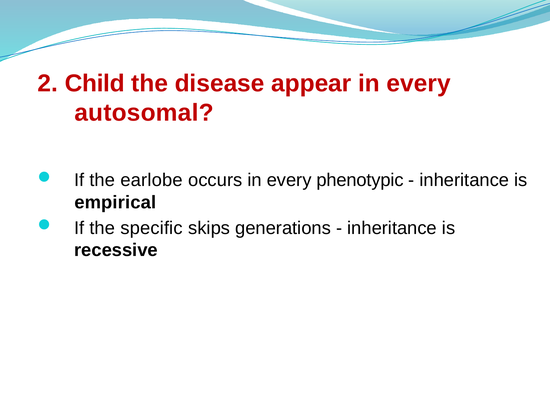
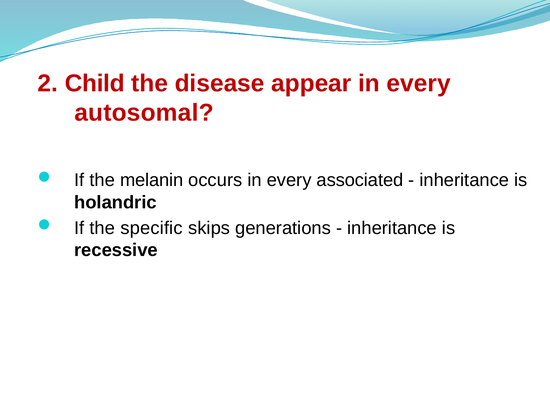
earlobe: earlobe -> melanin
phenotypic: phenotypic -> associated
empirical: empirical -> holandric
